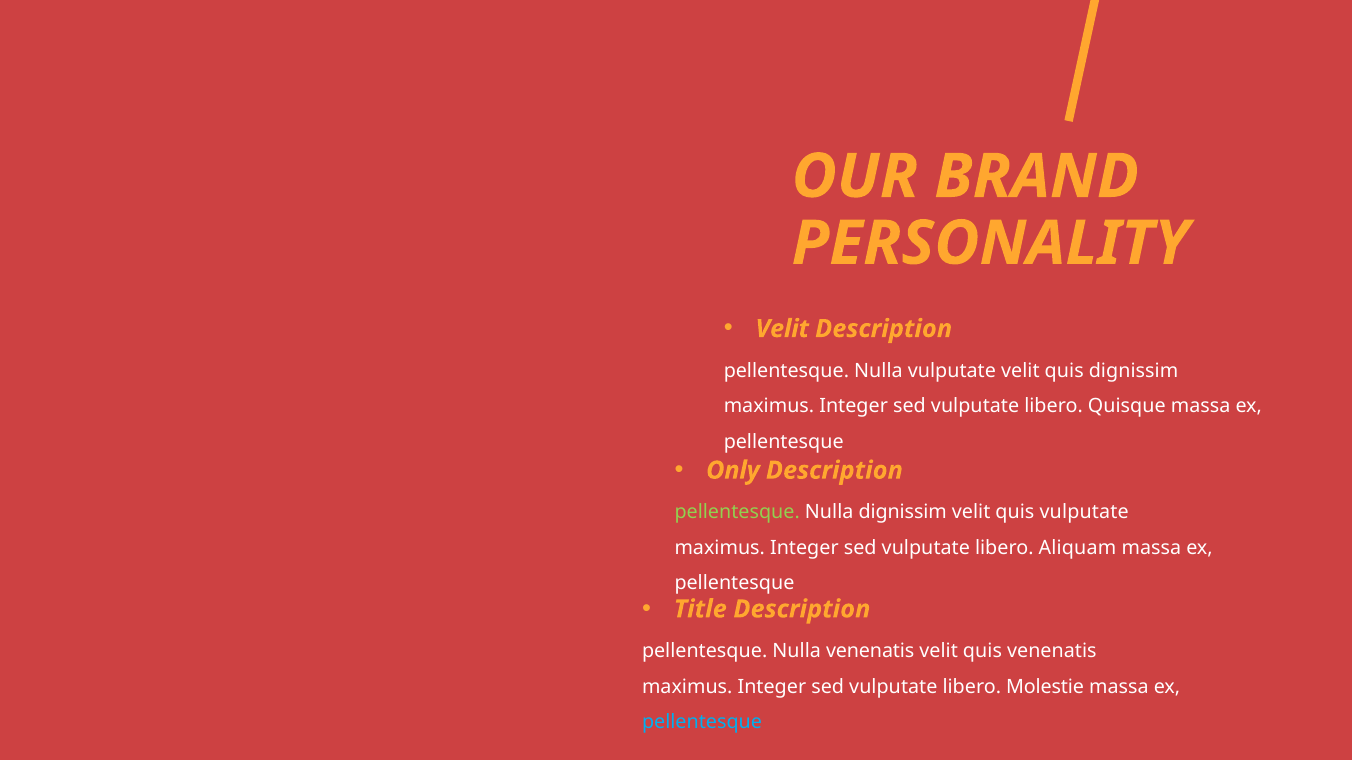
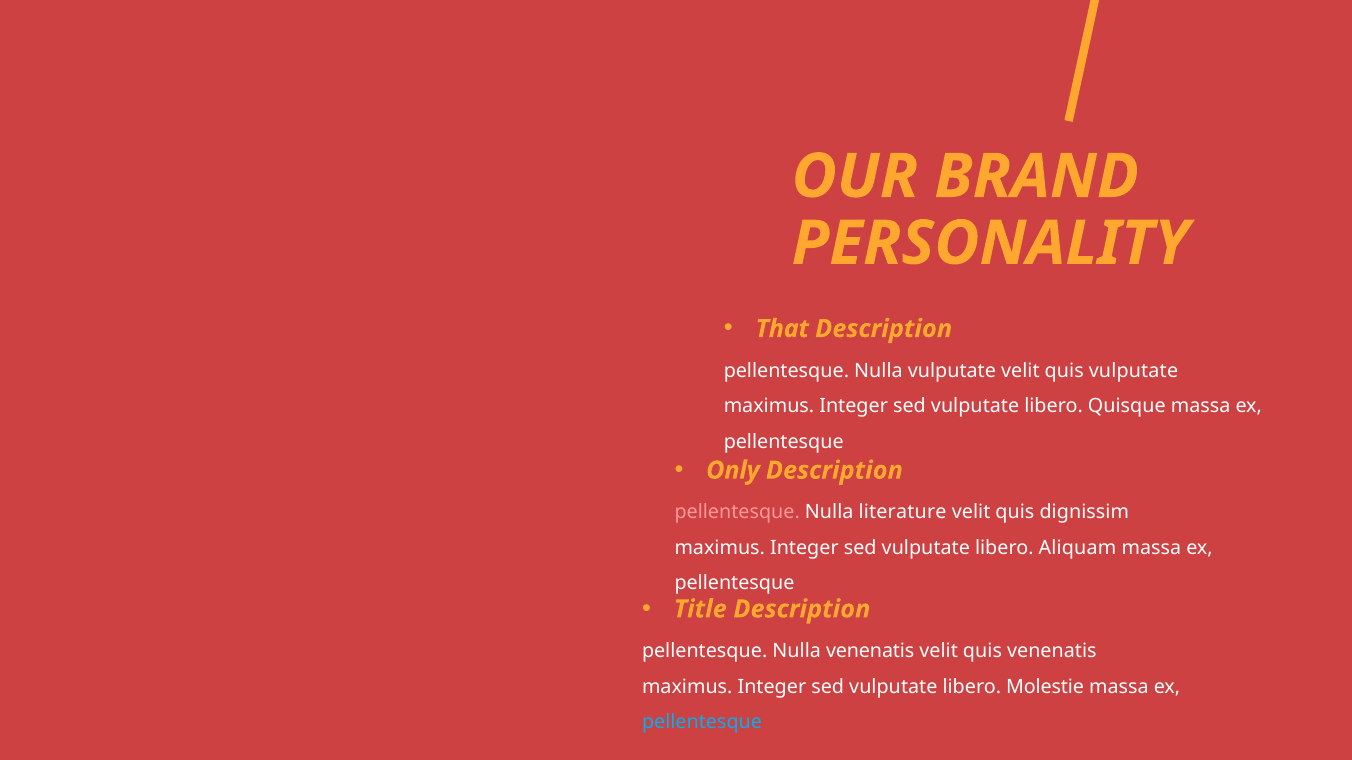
Velit at (782, 329): Velit -> That
quis dignissim: dignissim -> vulputate
pellentesque at (737, 513) colour: light green -> pink
Nulla dignissim: dignissim -> literature
quis vulputate: vulputate -> dignissim
